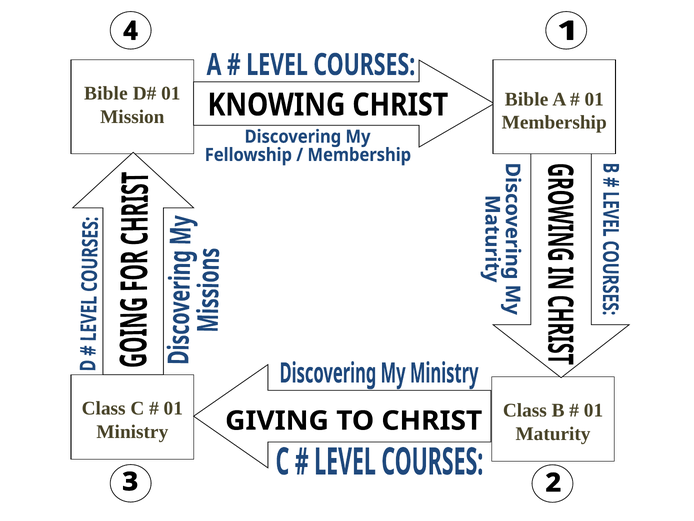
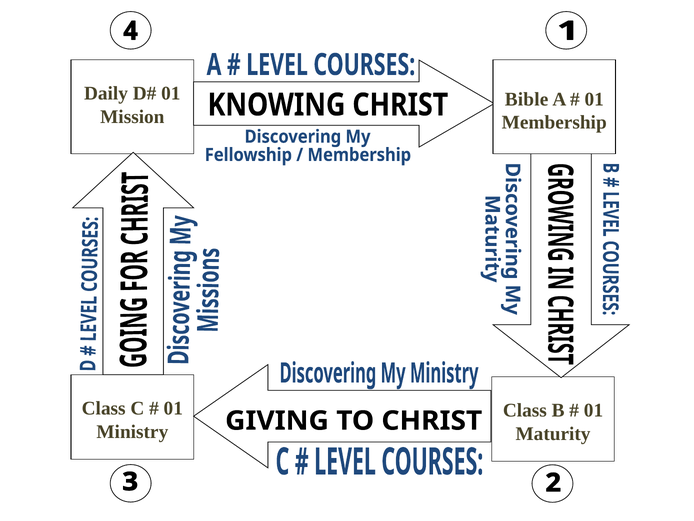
Bible at (106, 93): Bible -> Daily
